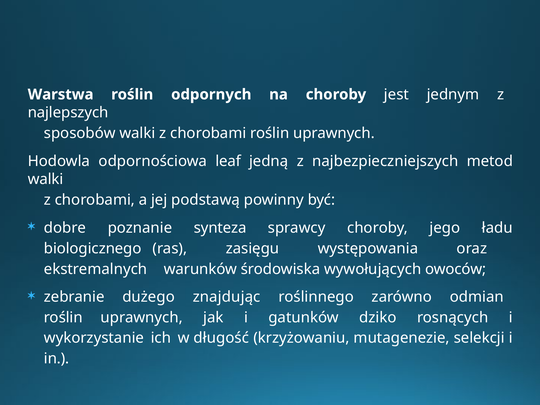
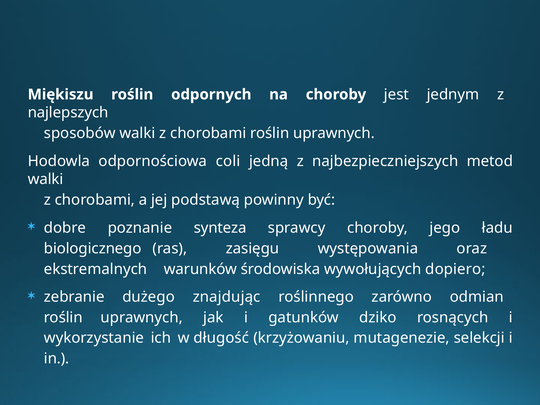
Warstwa: Warstwa -> Miękiszu
leaf: leaf -> coli
owoców: owoców -> dopiero
